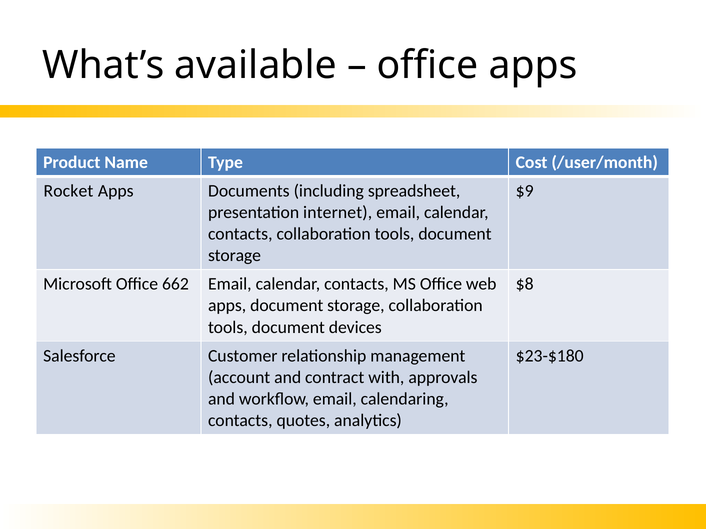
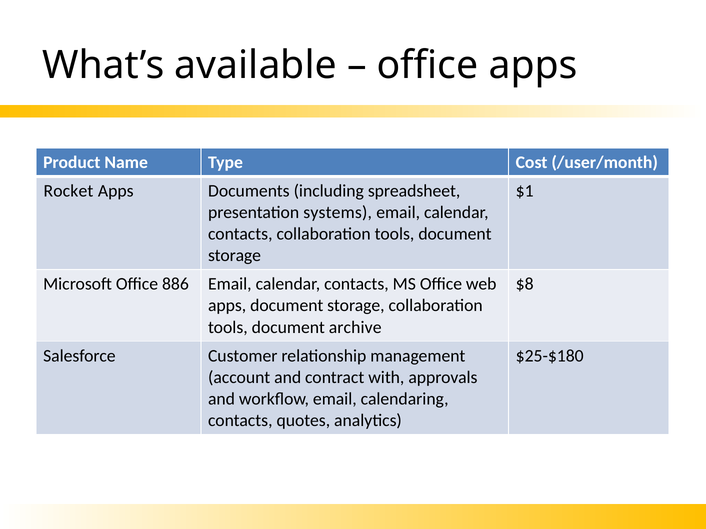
$9: $9 -> $1
internet: internet -> systems
662: 662 -> 886
devices: devices -> archive
$23-$180: $23-$180 -> $25-$180
